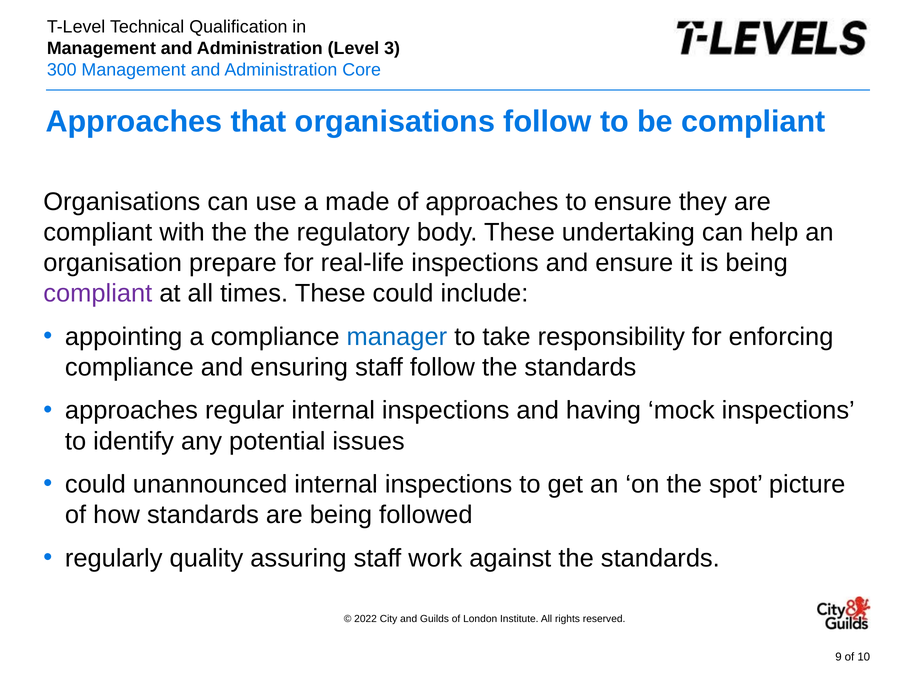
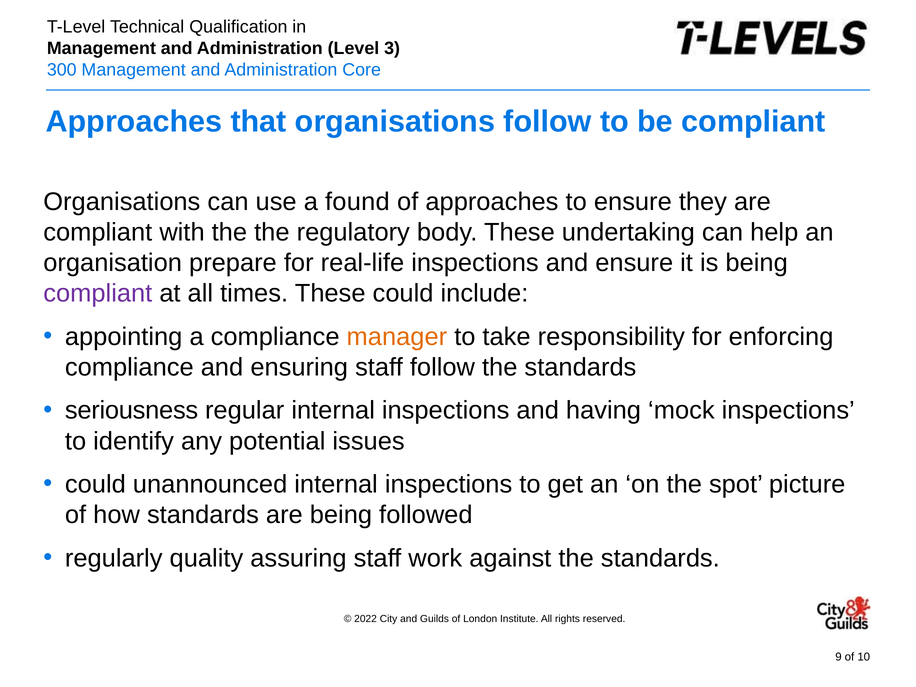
made: made -> found
manager colour: blue -> orange
approaches at (131, 411): approaches -> seriousness
